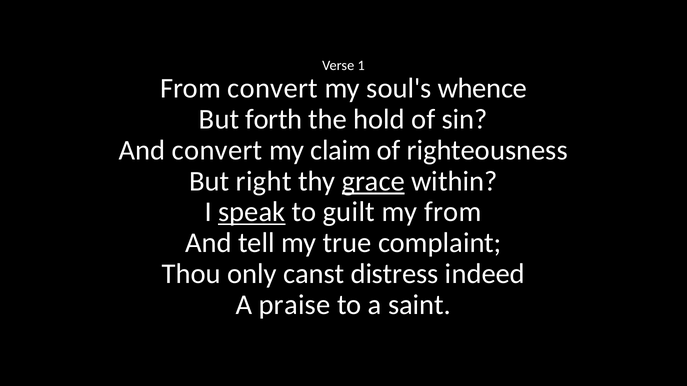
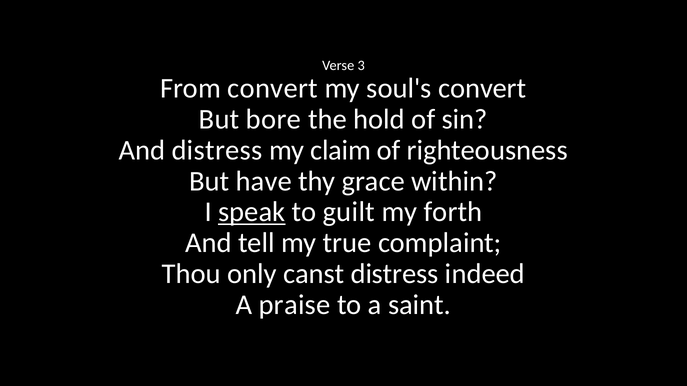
1: 1 -> 3
soul's whence: whence -> convert
forth: forth -> bore
And convert: convert -> distress
right: right -> have
grace underline: present -> none
my from: from -> forth
